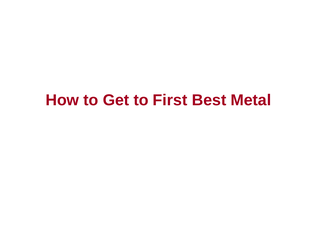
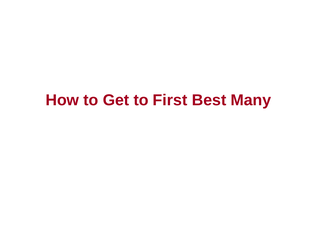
Metal: Metal -> Many
